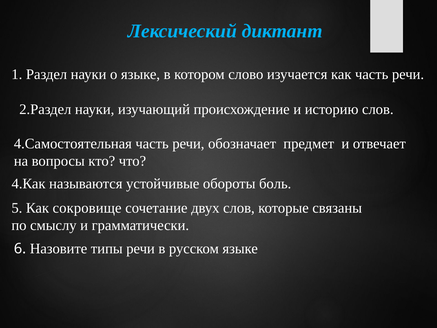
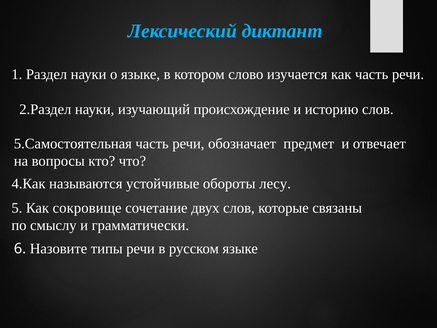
4.Самостоятельная: 4.Самостоятельная -> 5.Самостоятельная
боль: боль -> лесу
